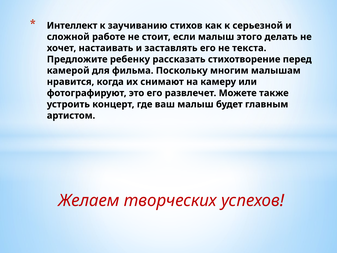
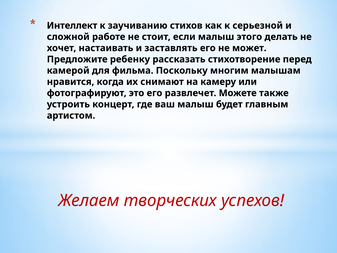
текста: текста -> может
